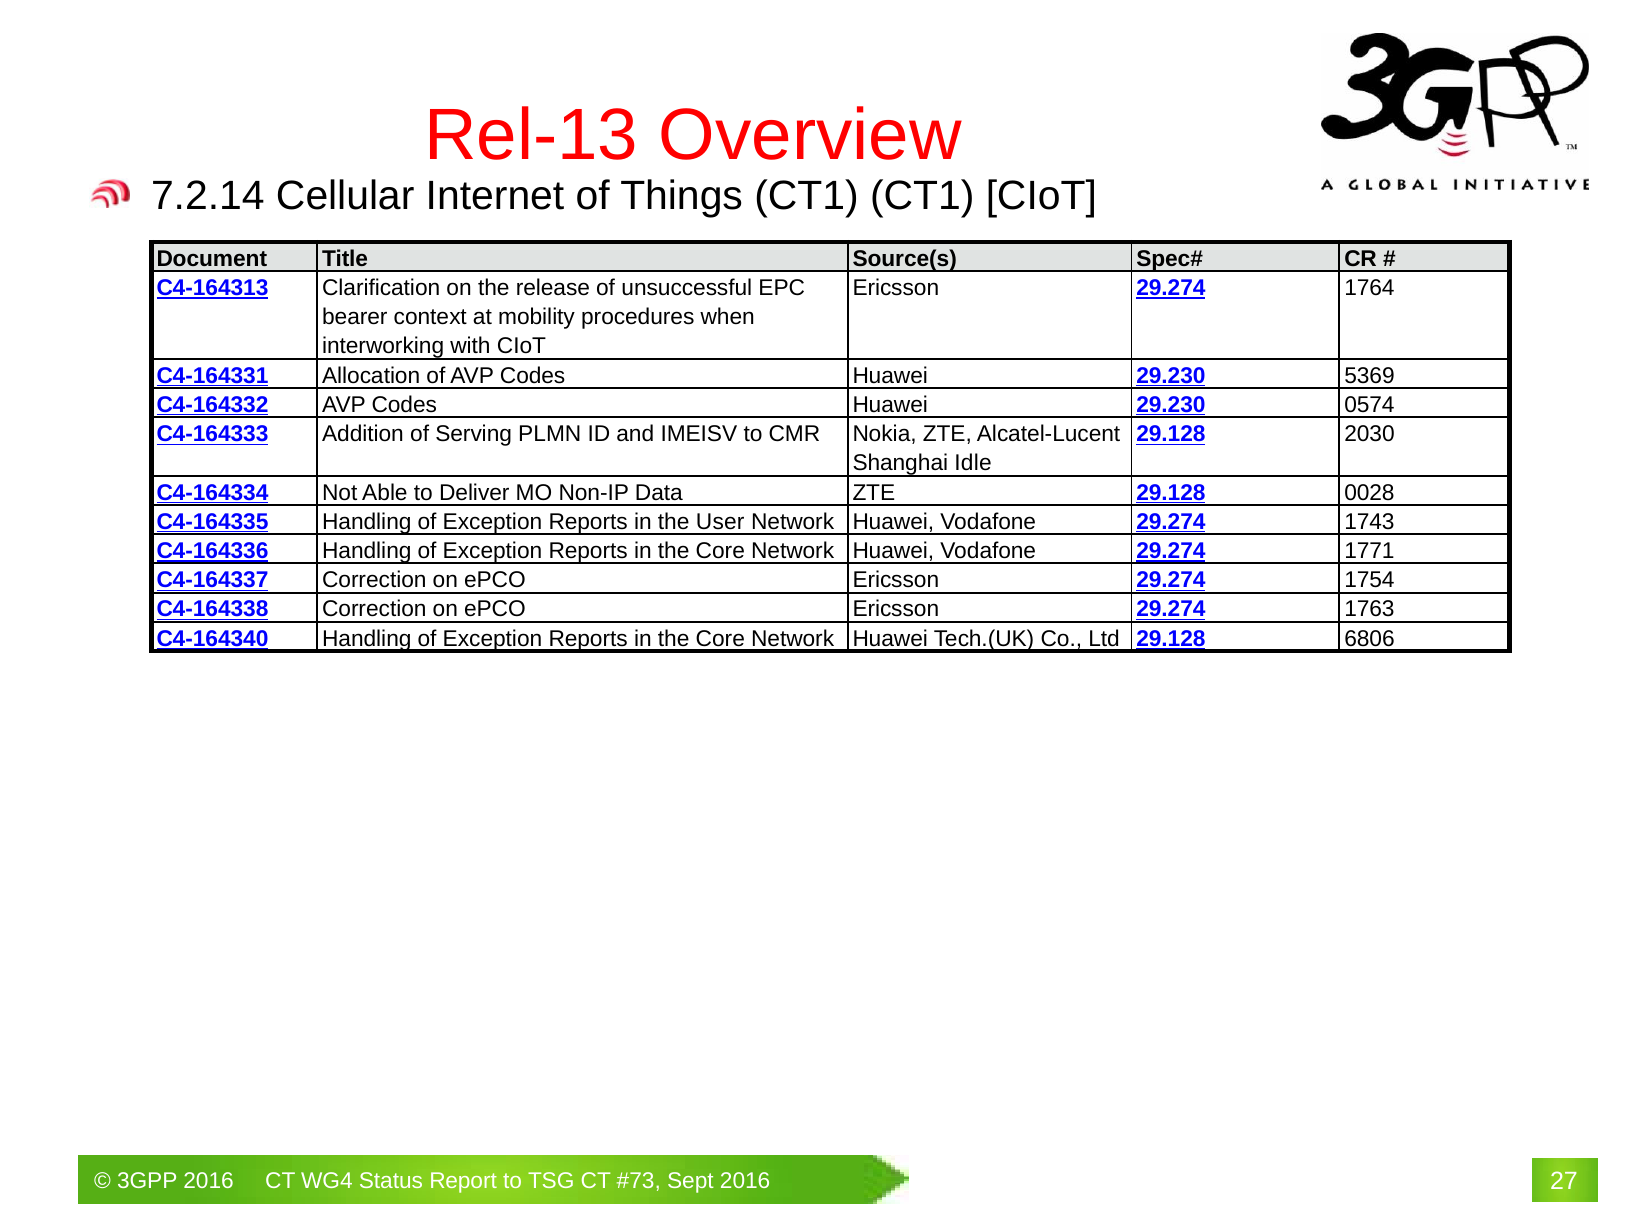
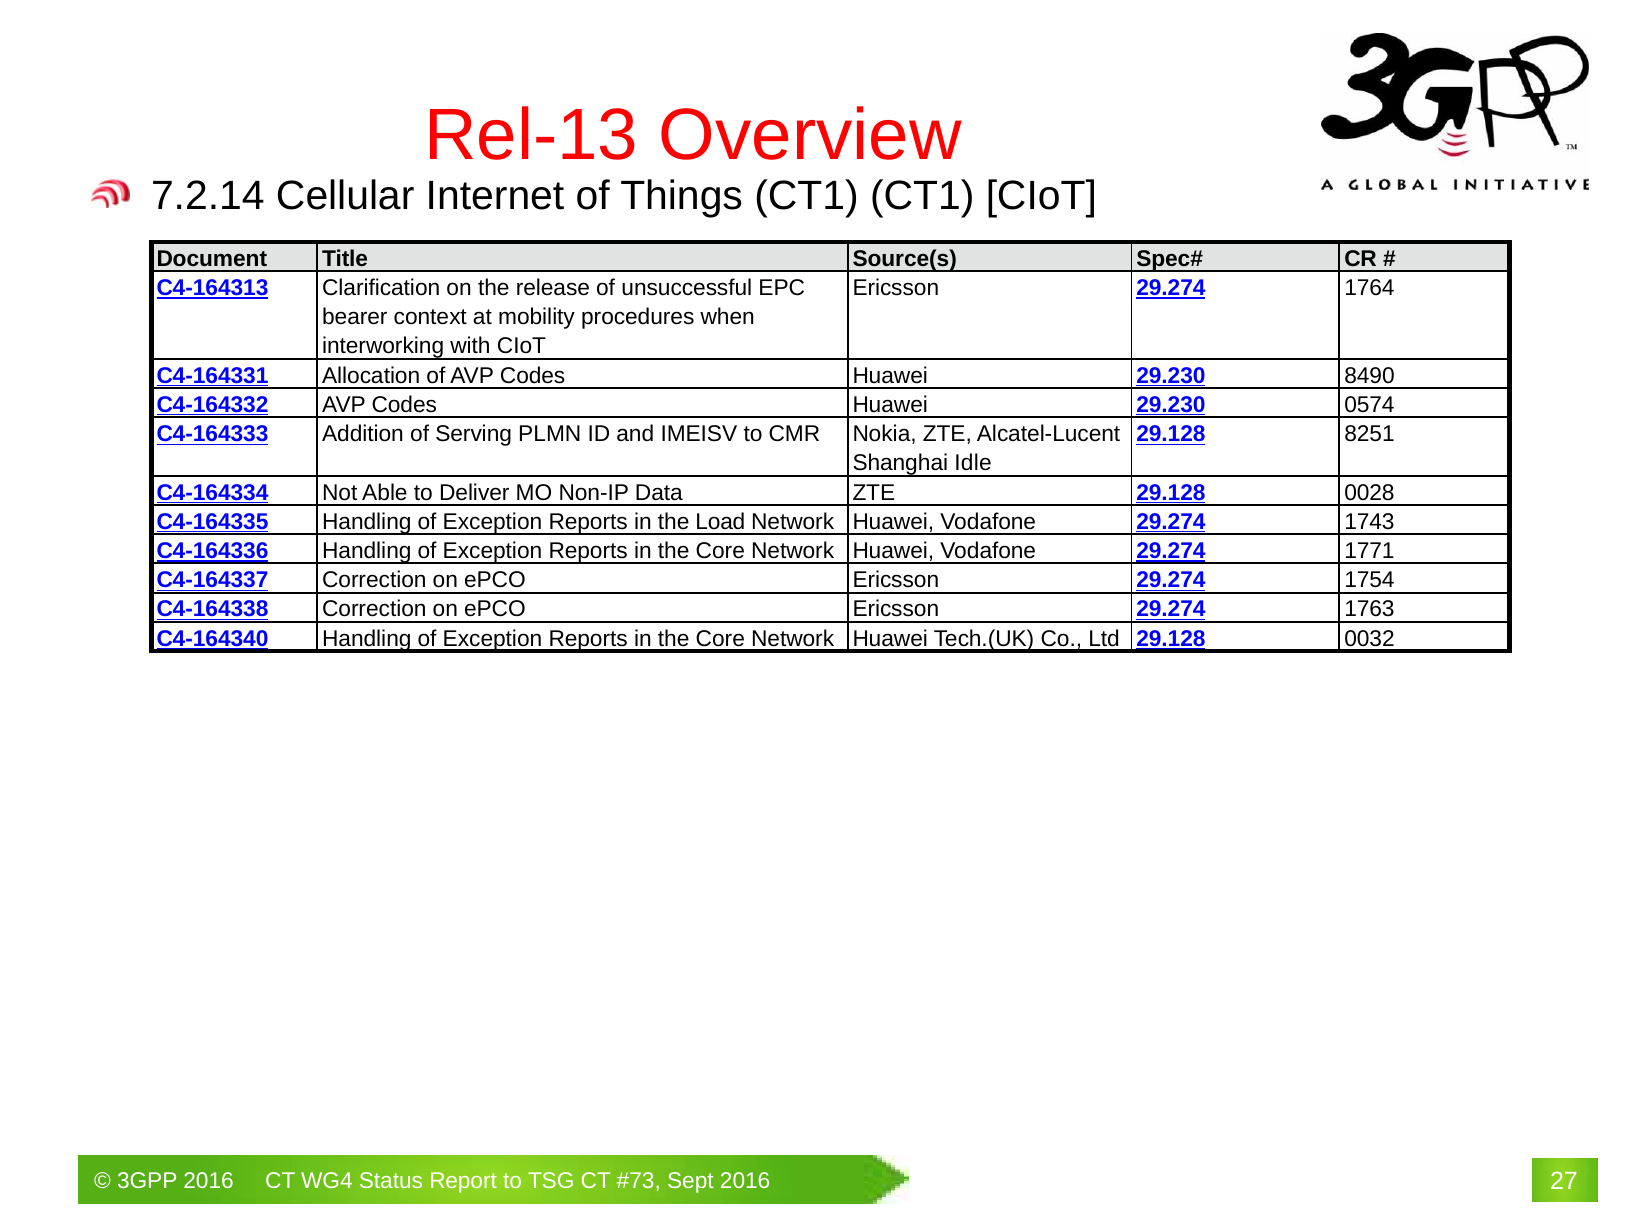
5369: 5369 -> 8490
2030: 2030 -> 8251
User: User -> Load
6806: 6806 -> 0032
